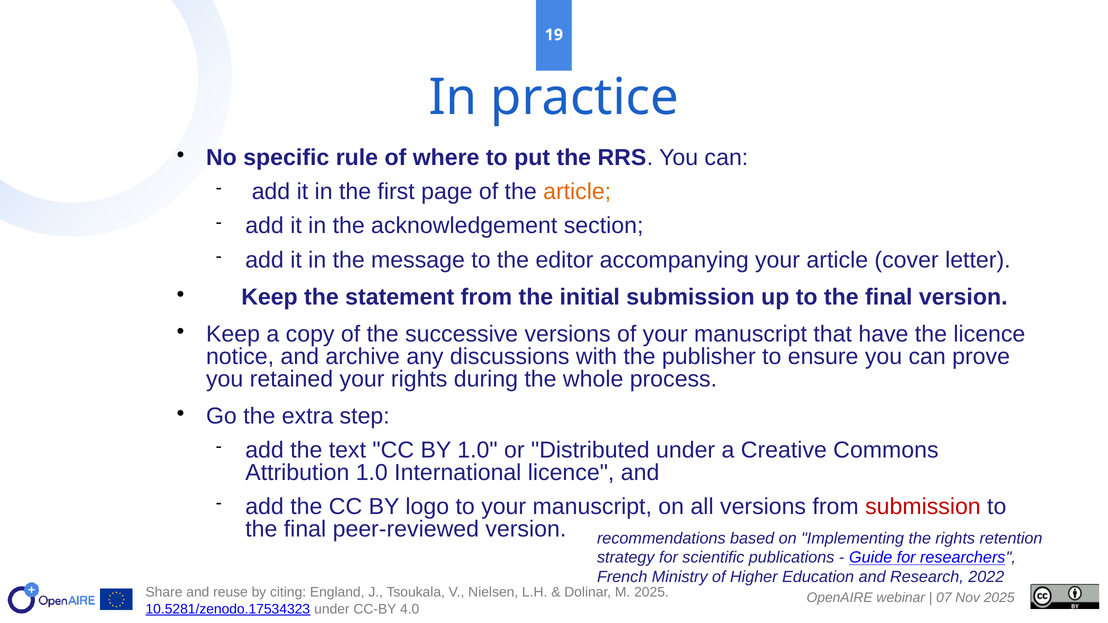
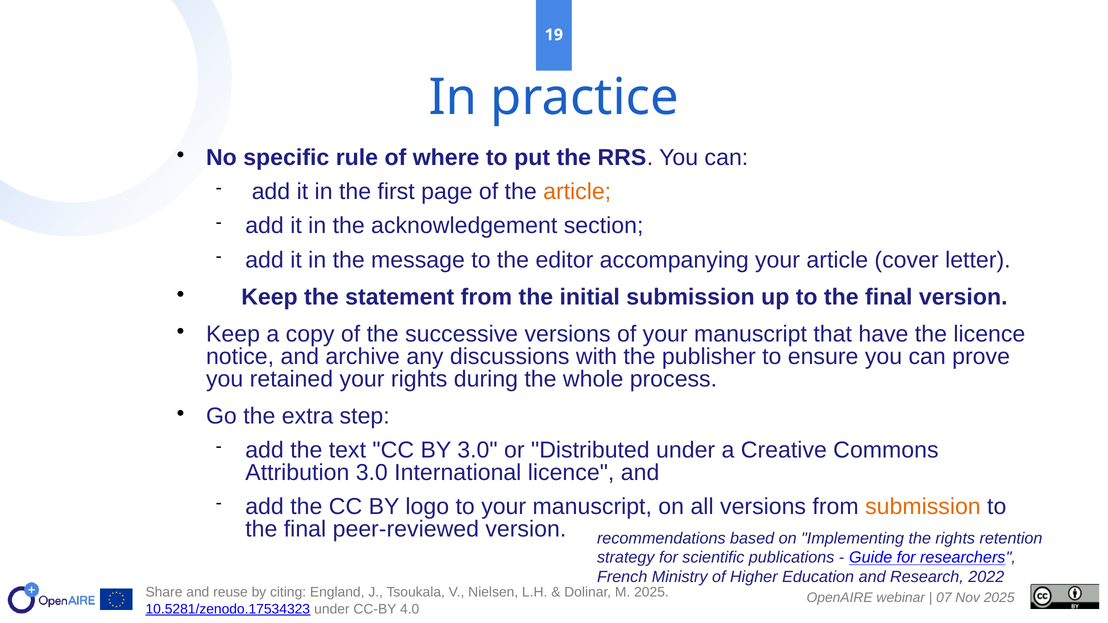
BY 1.0: 1.0 -> 3.0
Attribution 1.0: 1.0 -> 3.0
submission at (923, 507) colour: red -> orange
